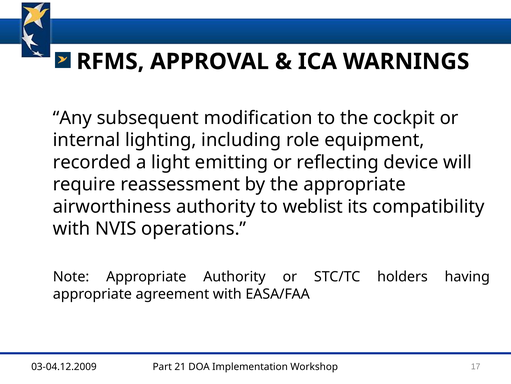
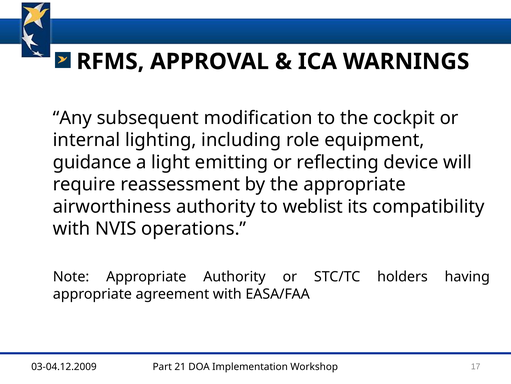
recorded: recorded -> guidance
